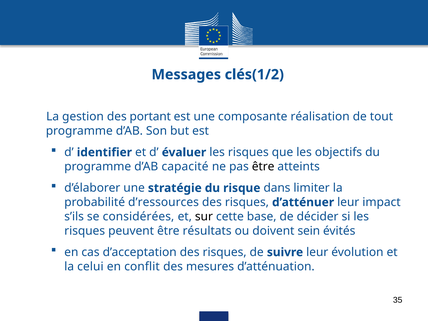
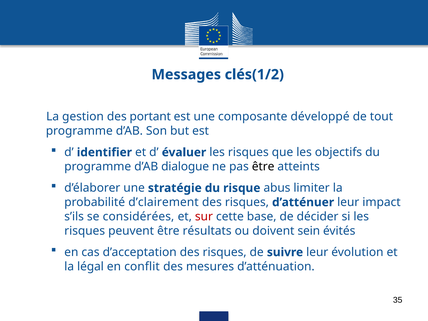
réalisation: réalisation -> développé
capacité: capacité -> dialogue
dans: dans -> abus
d’ressources: d’ressources -> d’clairement
sur colour: black -> red
celui: celui -> légal
